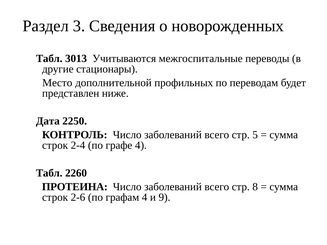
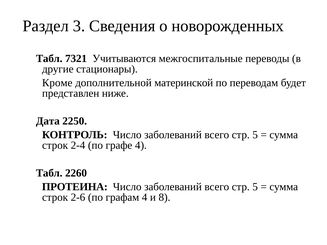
3013: 3013 -> 7321
Место: Место -> Кроме
профильных: профильных -> материнской
8 at (255, 187): 8 -> 5
9: 9 -> 8
